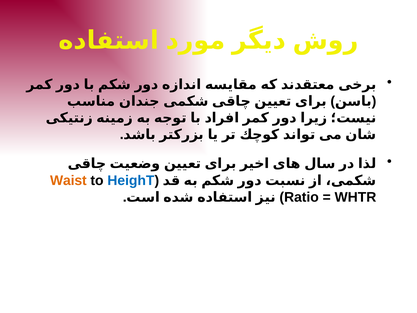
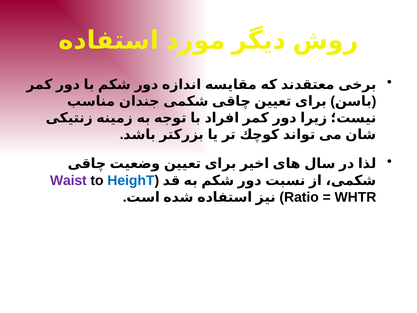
Waist colour: orange -> purple
